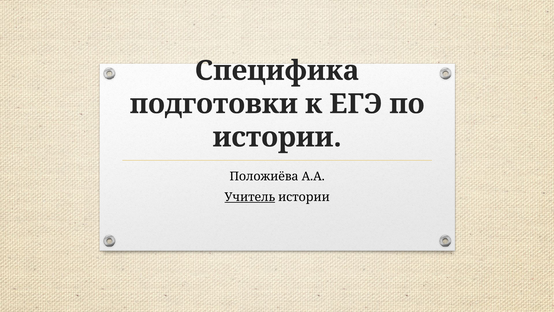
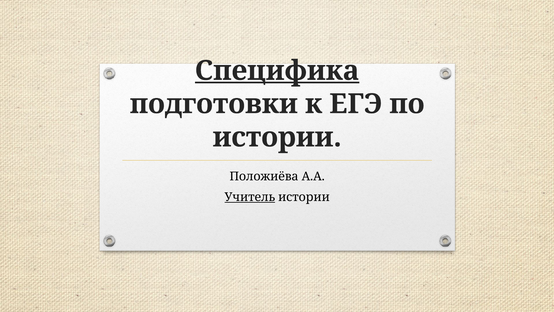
Специфика underline: none -> present
